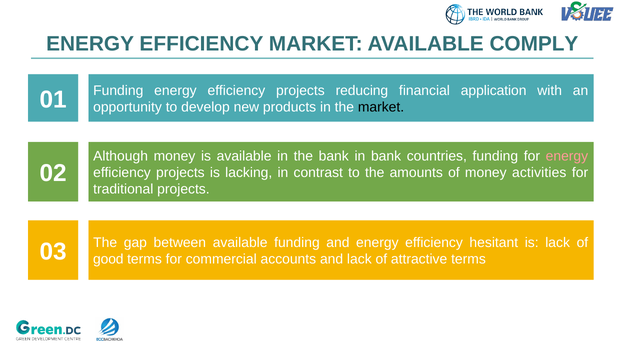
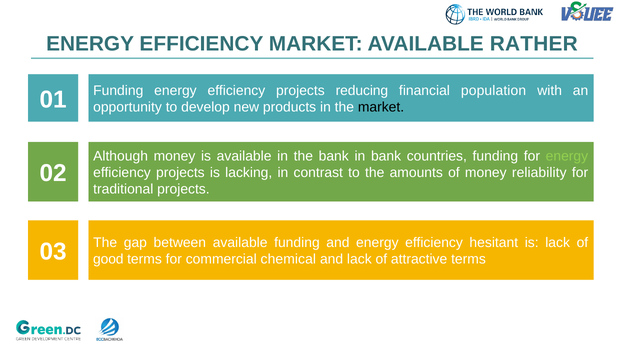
COMPLY: COMPLY -> RATHER
application: application -> population
energy at (567, 156) colour: pink -> light green
activities: activities -> reliability
accounts: accounts -> chemical
